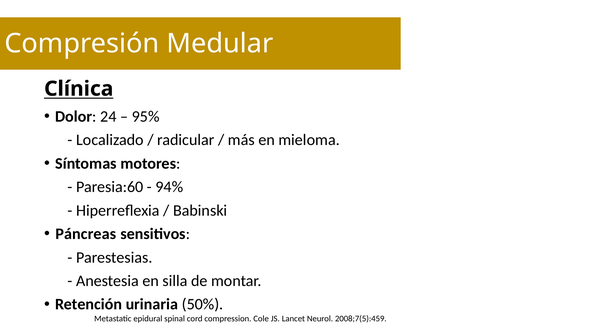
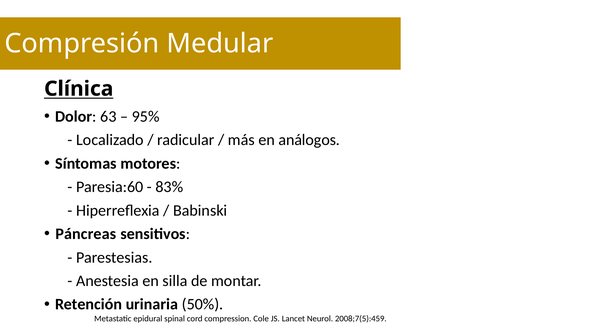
24: 24 -> 63
mieloma: mieloma -> análogos
94%: 94% -> 83%
